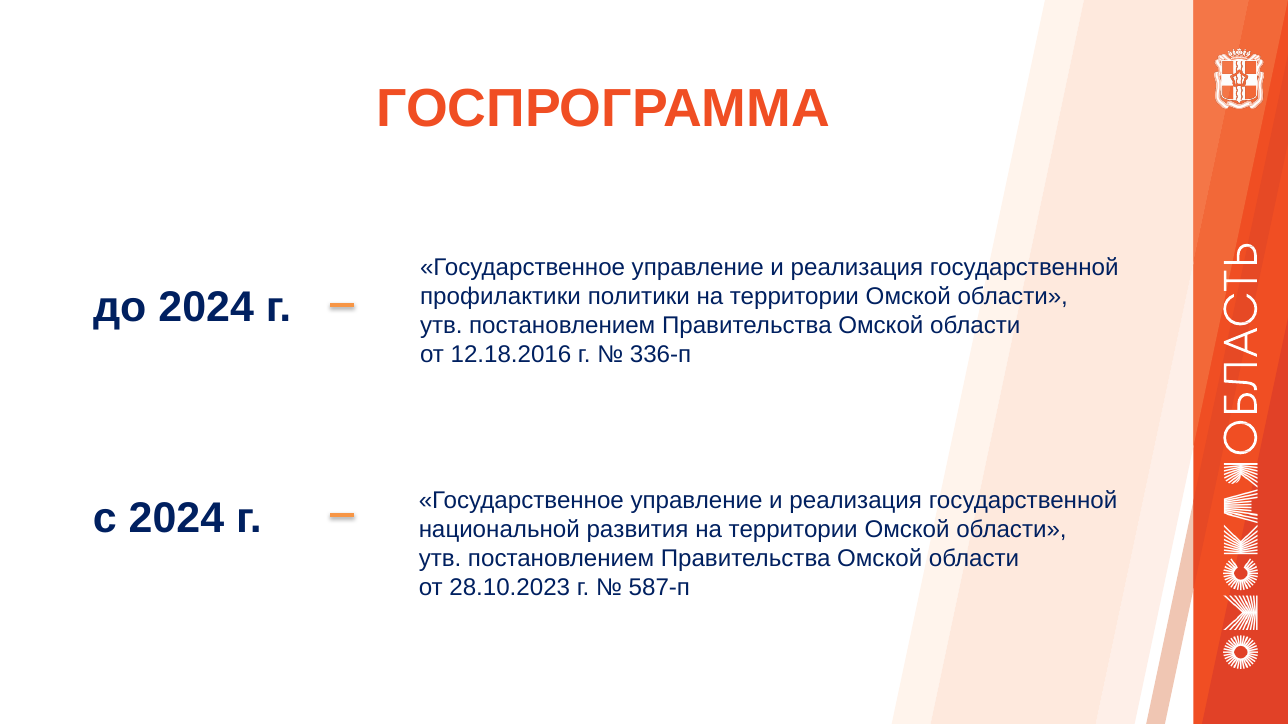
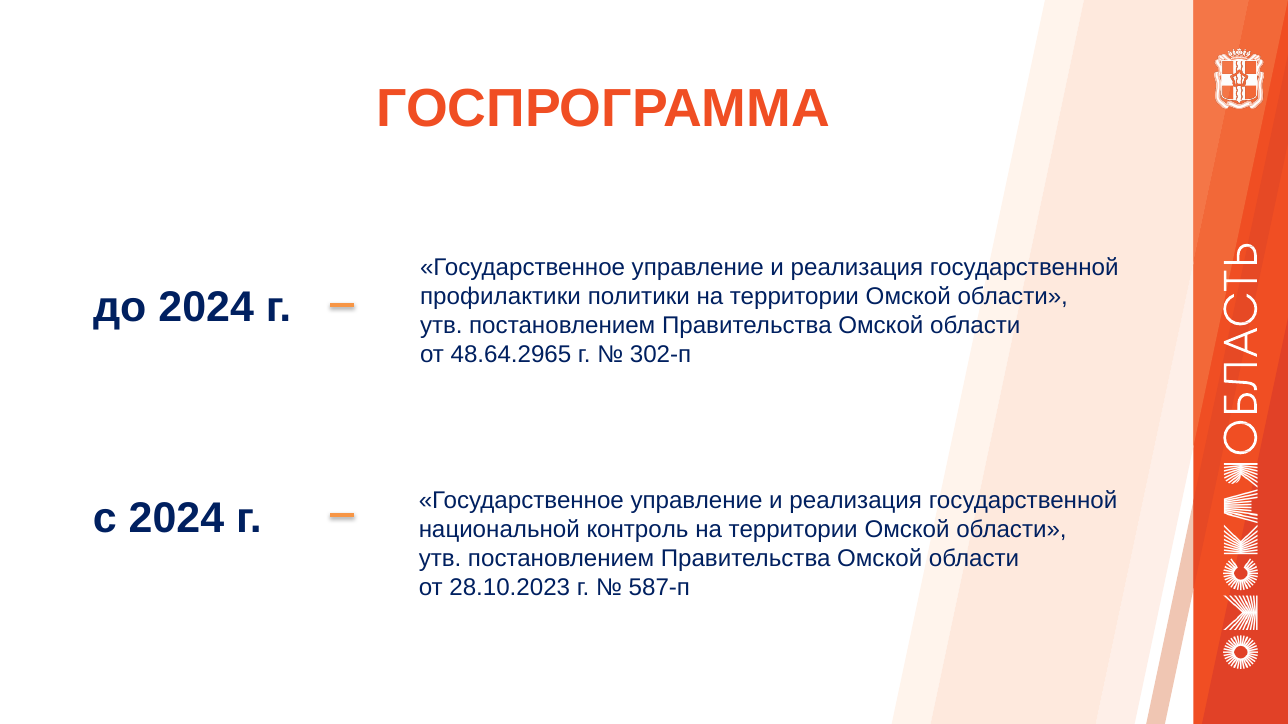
12.18.2016: 12.18.2016 -> 48.64.2965
336-п: 336-п -> 302-п
развития: развития -> контроль
